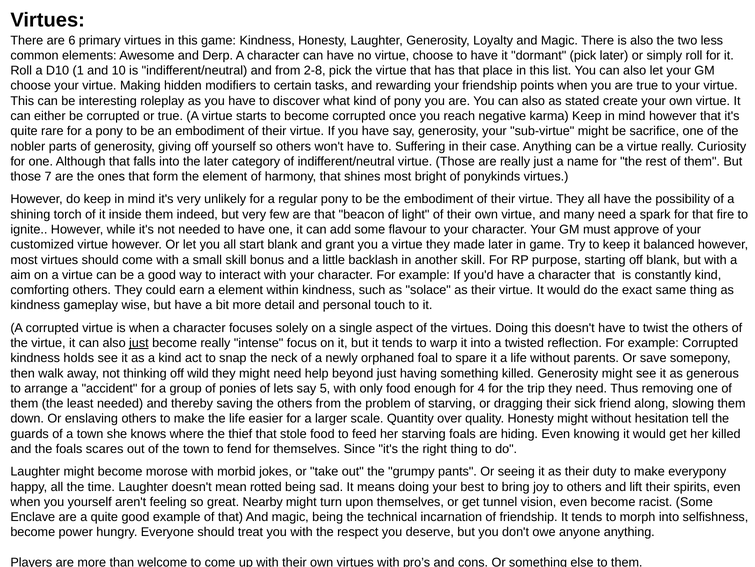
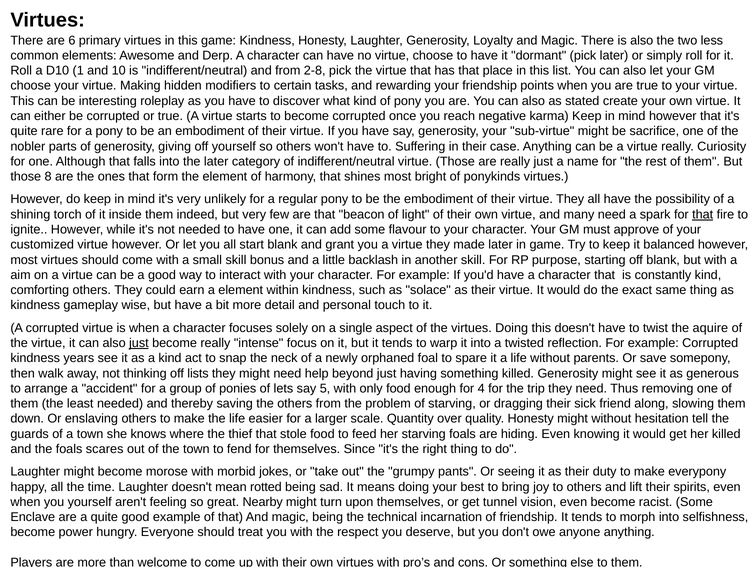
7: 7 -> 8
that at (703, 214) underline: none -> present
twist the others: others -> aquire
holds: holds -> years
wild: wild -> lists
